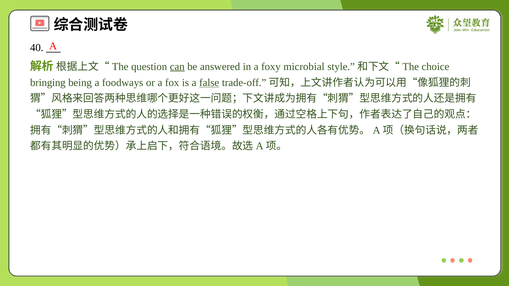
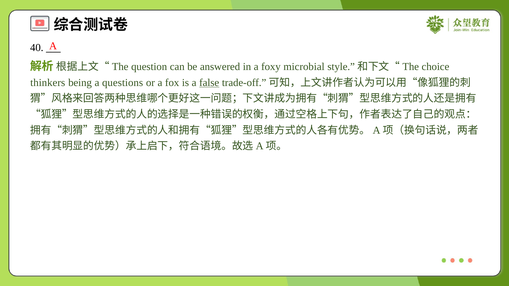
can underline: present -> none
bringing: bringing -> thinkers
foodways: foodways -> questions
